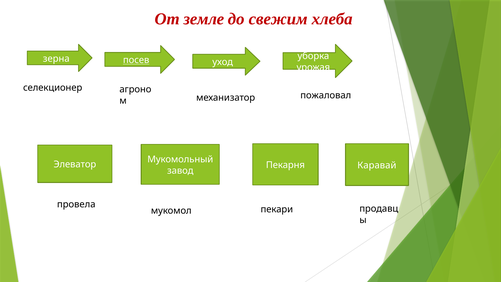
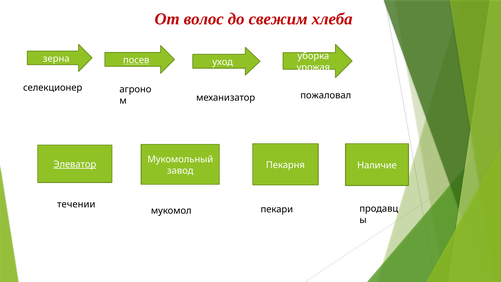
земле: земле -> волос
Элеватор underline: none -> present
Каравай: Каравай -> Наличие
провела: провела -> течении
